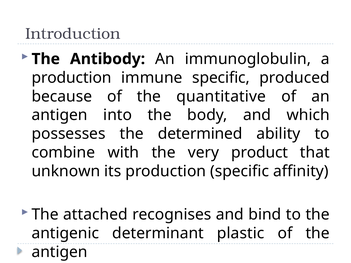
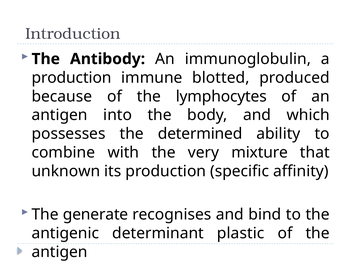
immune specific: specific -> blotted
quantitative: quantitative -> lymphocytes
product: product -> mixture
attached: attached -> generate
